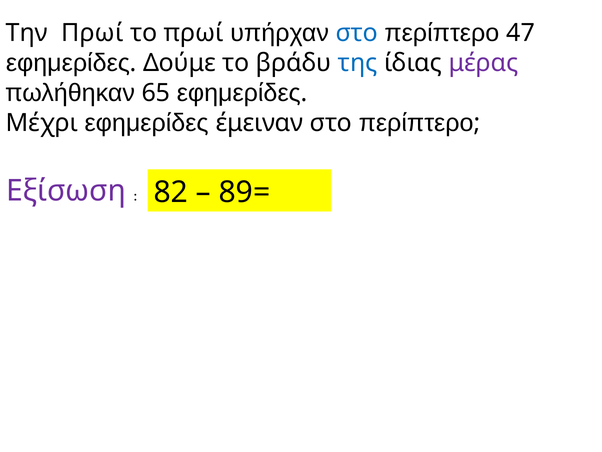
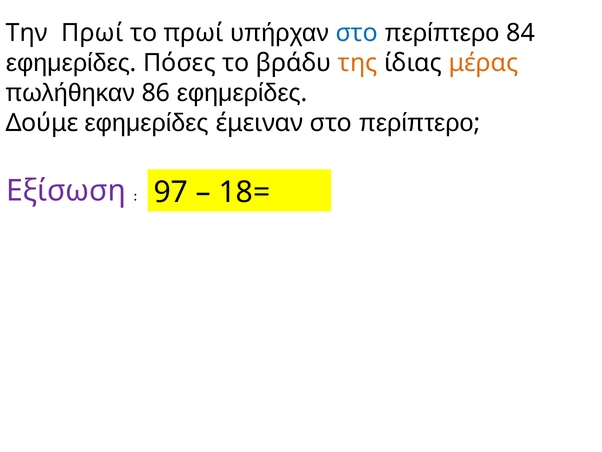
47: 47 -> 84
Δούμε: Δούμε -> Πόσες
της colour: blue -> orange
μέρας colour: purple -> orange
65: 65 -> 86
Μέχρι: Μέχρι -> Δούμε
82: 82 -> 97
89=: 89= -> 18=
